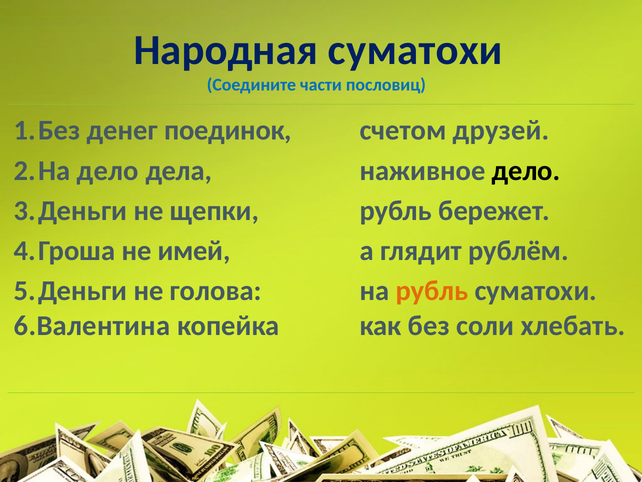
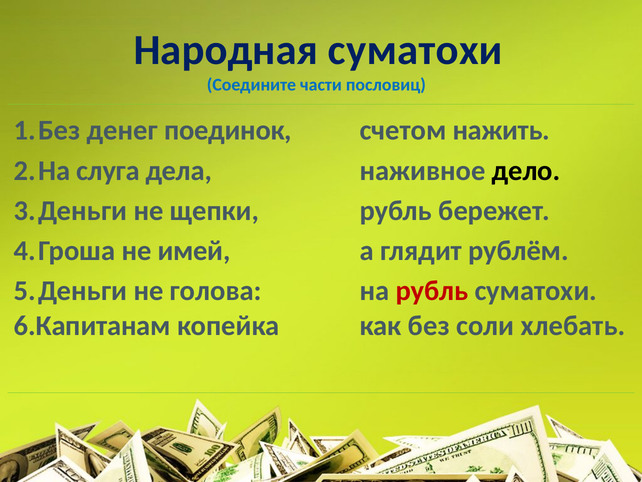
друзей: друзей -> нажить
дело at (108, 170): дело -> слуга
рубль at (432, 291) colour: orange -> red
6.Валентина: 6.Валентина -> 6.Капитанам
